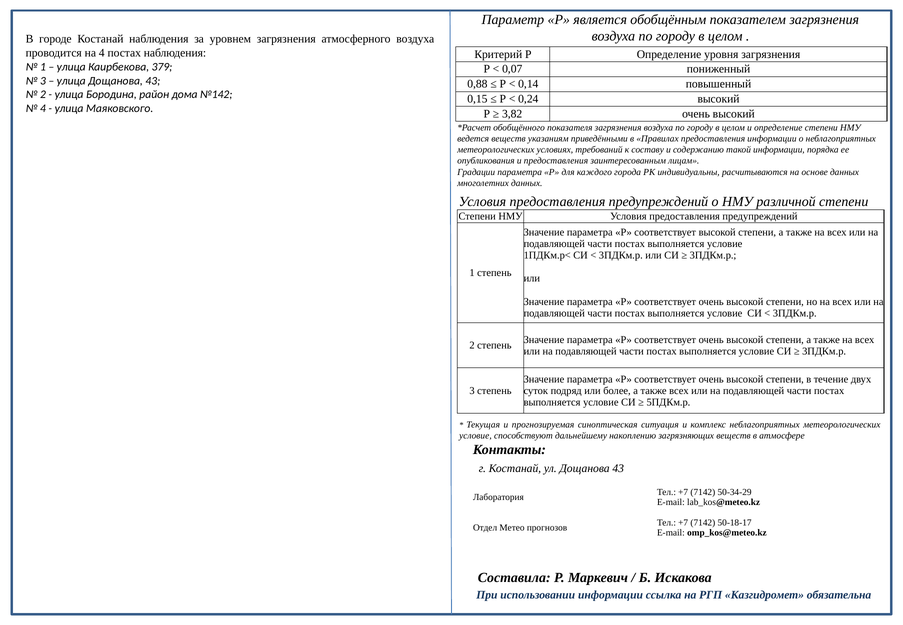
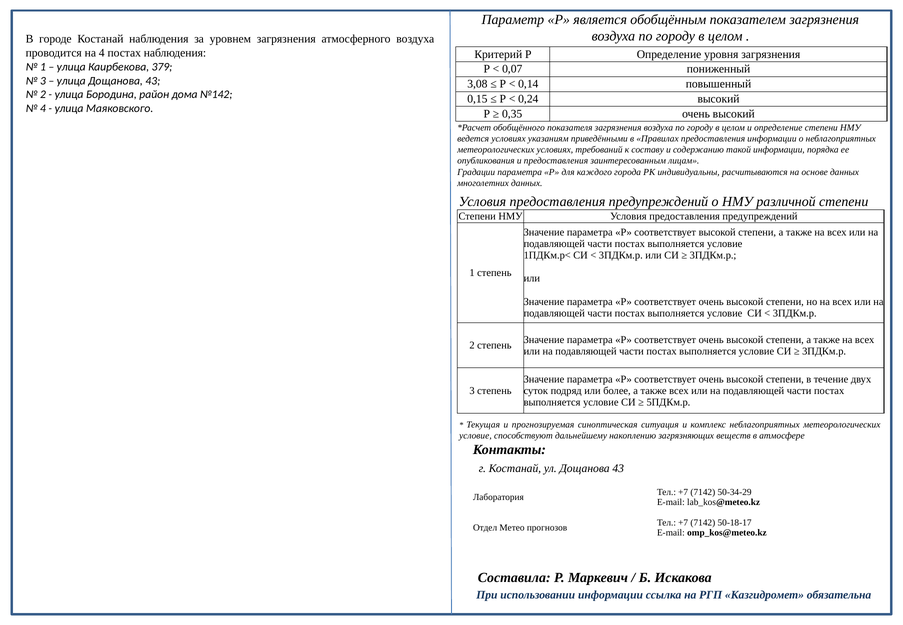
0,88: 0,88 -> 3,08
3,82: 3,82 -> 0,35
ведется веществ: веществ -> условиях
